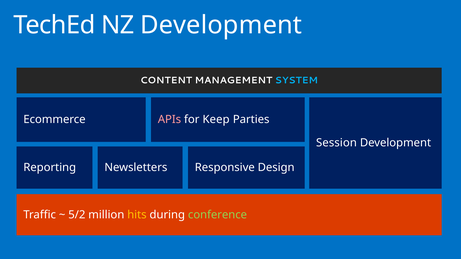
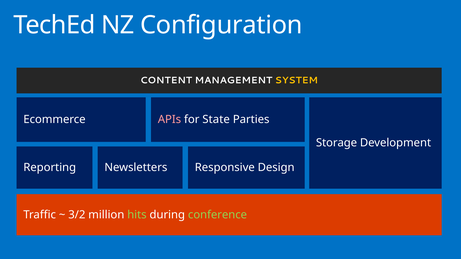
NZ Development: Development -> Configuration
SYSTEM colour: light blue -> yellow
Keep: Keep -> State
Session: Session -> Storage
5/2: 5/2 -> 3/2
hits colour: yellow -> light green
